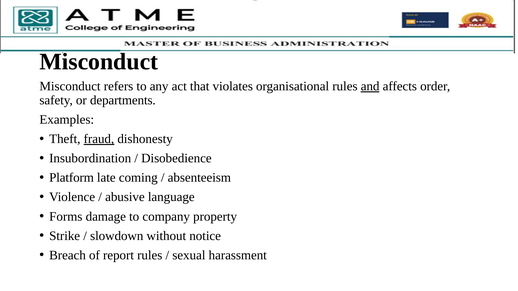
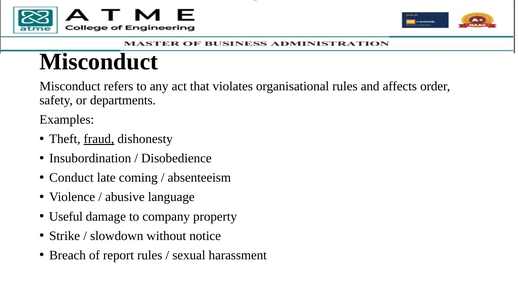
and underline: present -> none
Platform: Platform -> Conduct
Forms: Forms -> Useful
